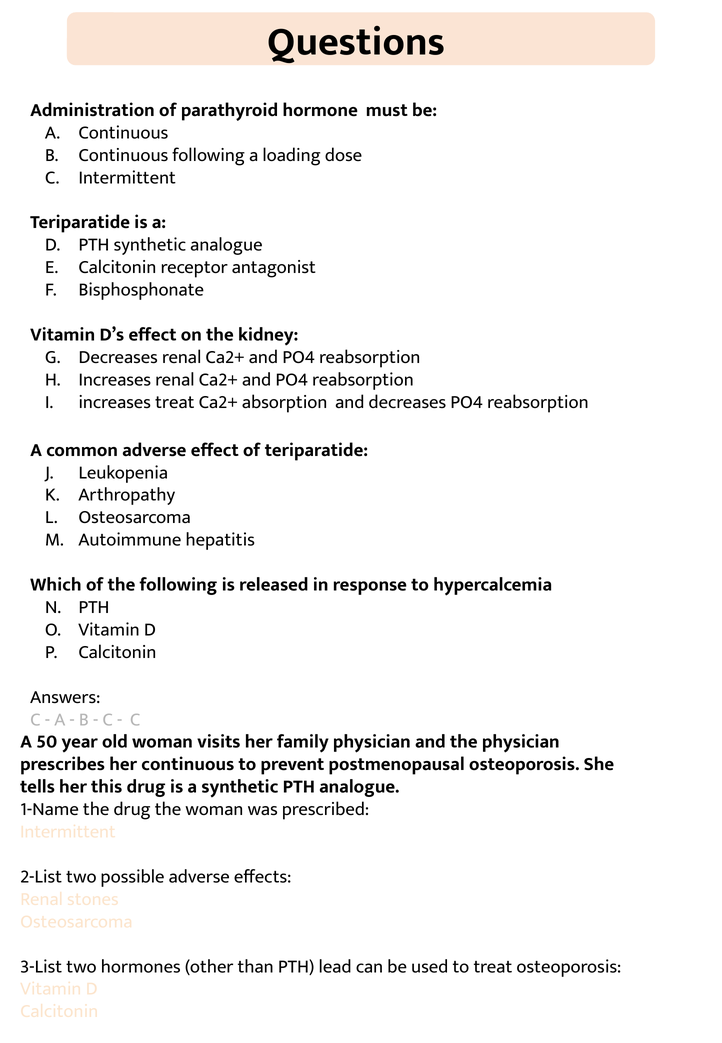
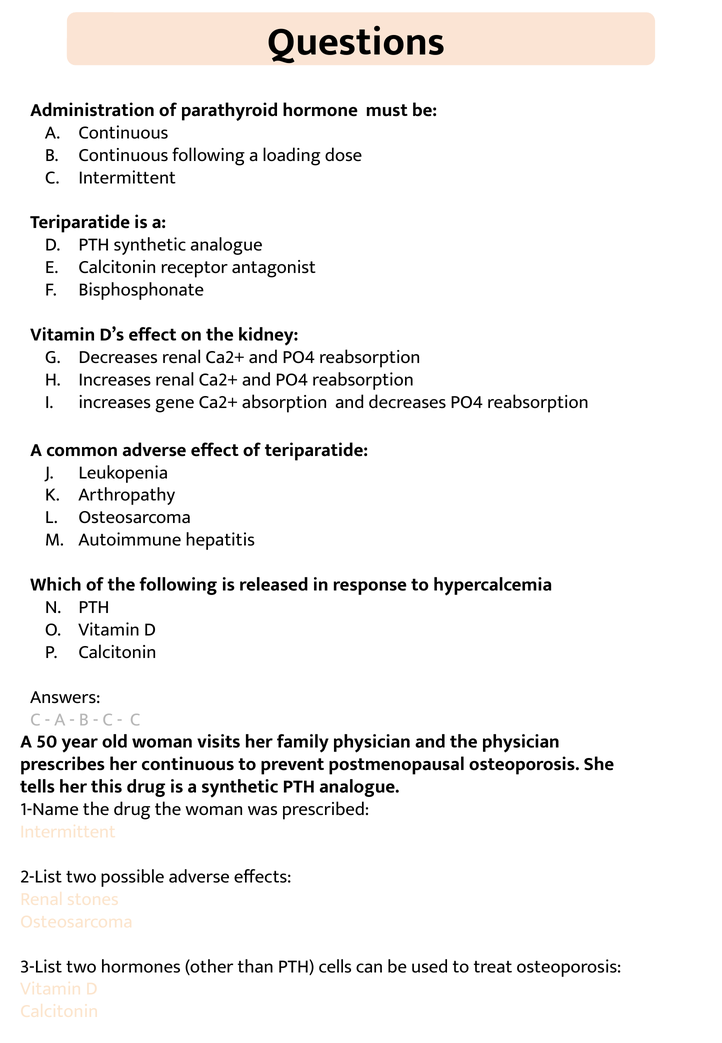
increases treat: treat -> gene
lead: lead -> cells
